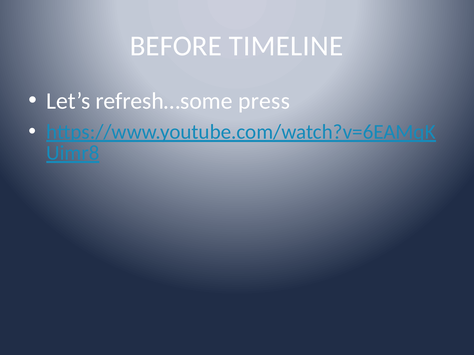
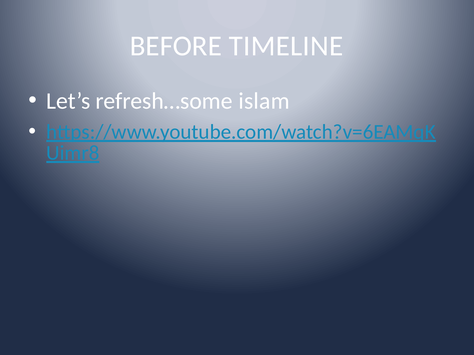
press: press -> islam
